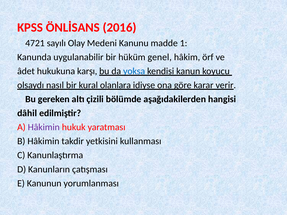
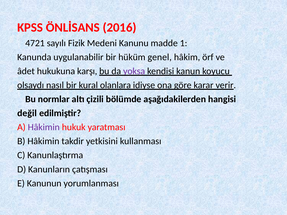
Olay: Olay -> Fizik
yoksa colour: blue -> purple
gereken: gereken -> normlar
dâhil: dâhil -> değil
